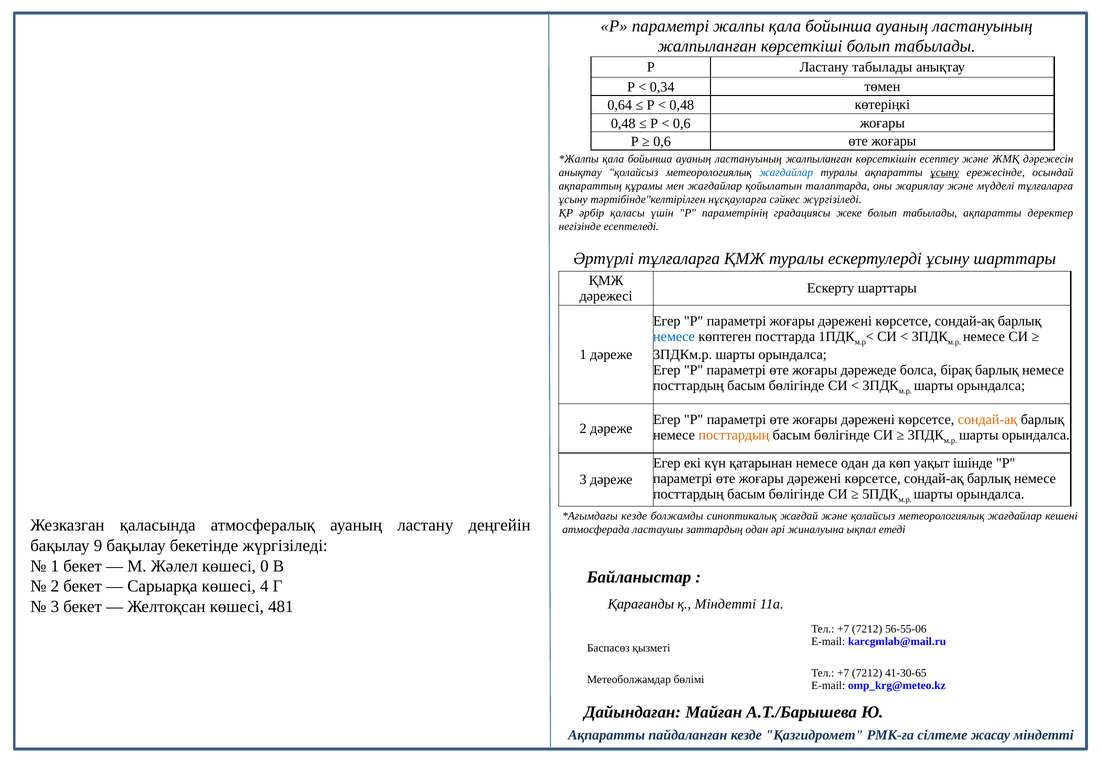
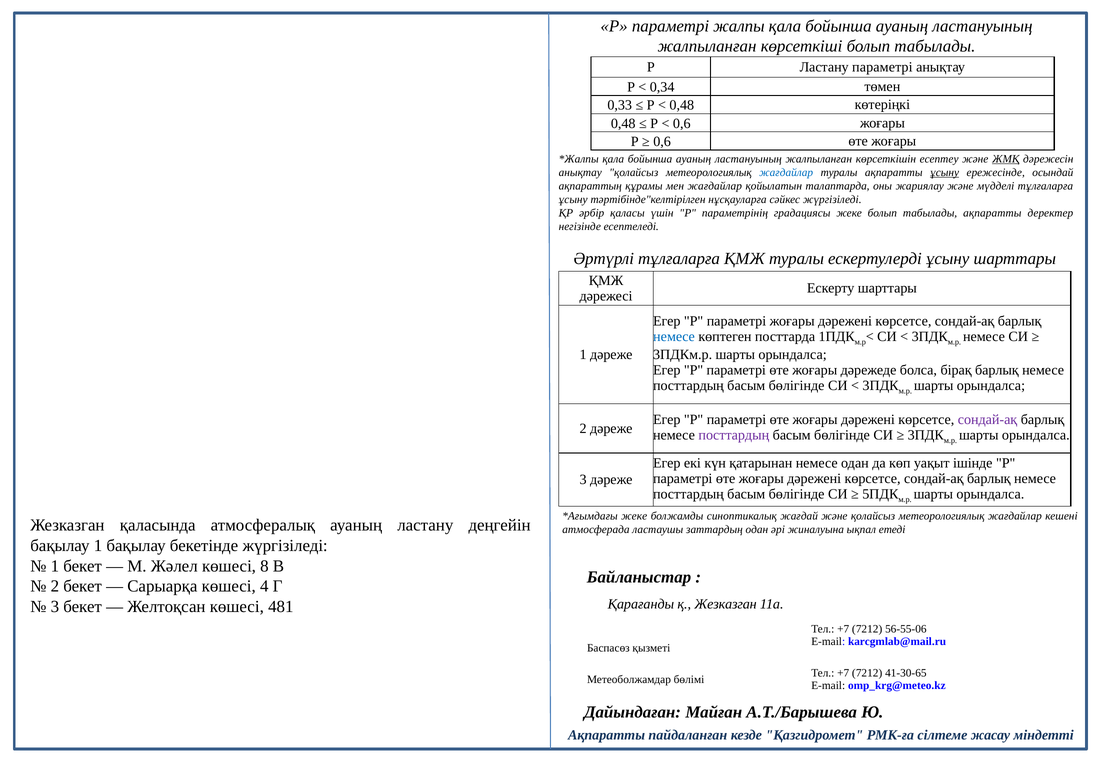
Ластану табылады: табылады -> параметрі
0,64: 0,64 -> 0,33
ЖМҚ underline: none -> present
сондай-ақ at (988, 420) colour: orange -> purple
посттардың at (734, 435) colour: orange -> purple
кезде at (634, 516): кезде -> жеке
бақылау 9: 9 -> 1
0: 0 -> 8
қ Міндетті: Міндетті -> Жезказган
